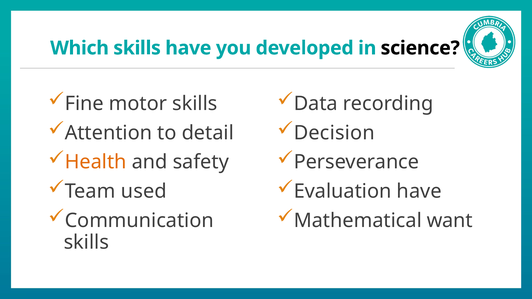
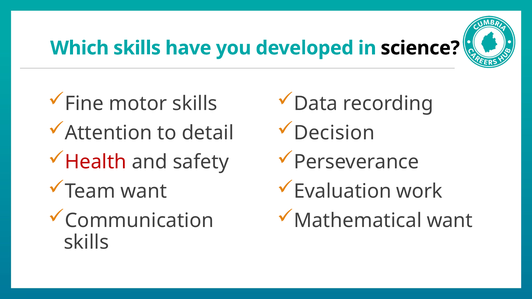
Health colour: orange -> red
Team used: used -> want
Evaluation have: have -> work
